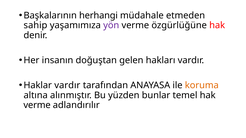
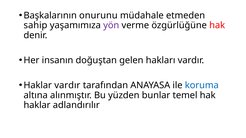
herhangi: herhangi -> onurunu
koruma colour: orange -> blue
verme at (37, 105): verme -> haklar
